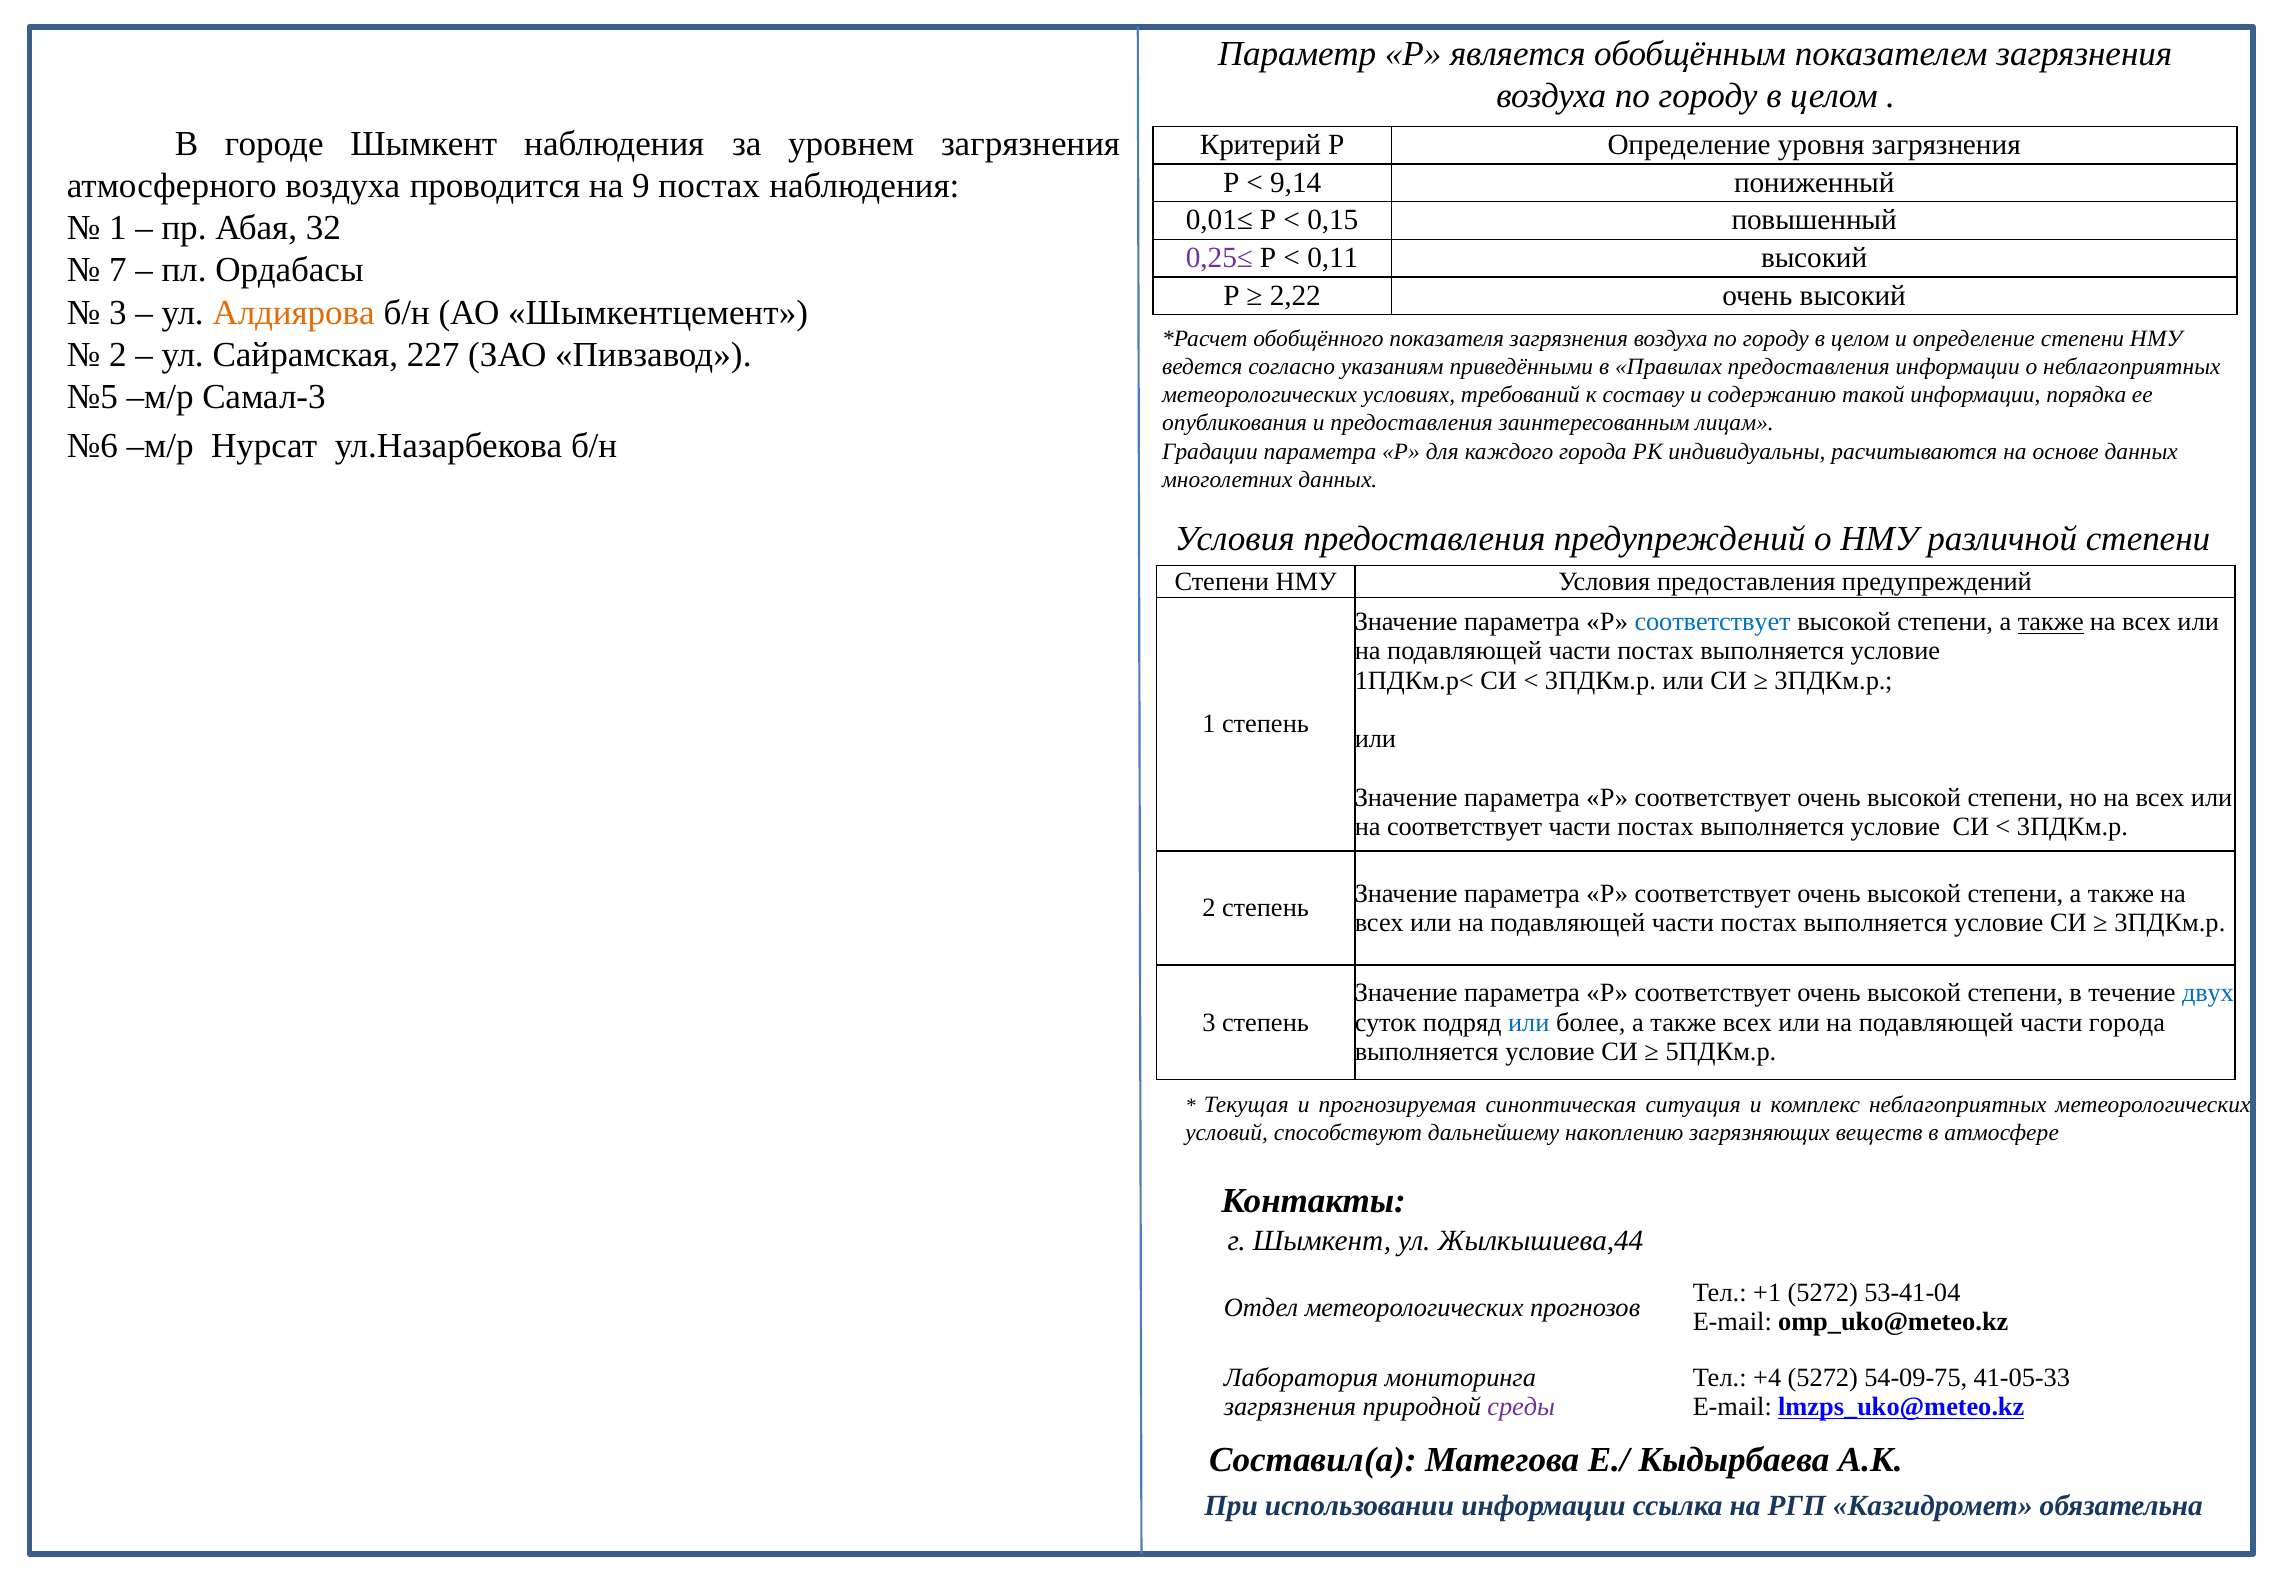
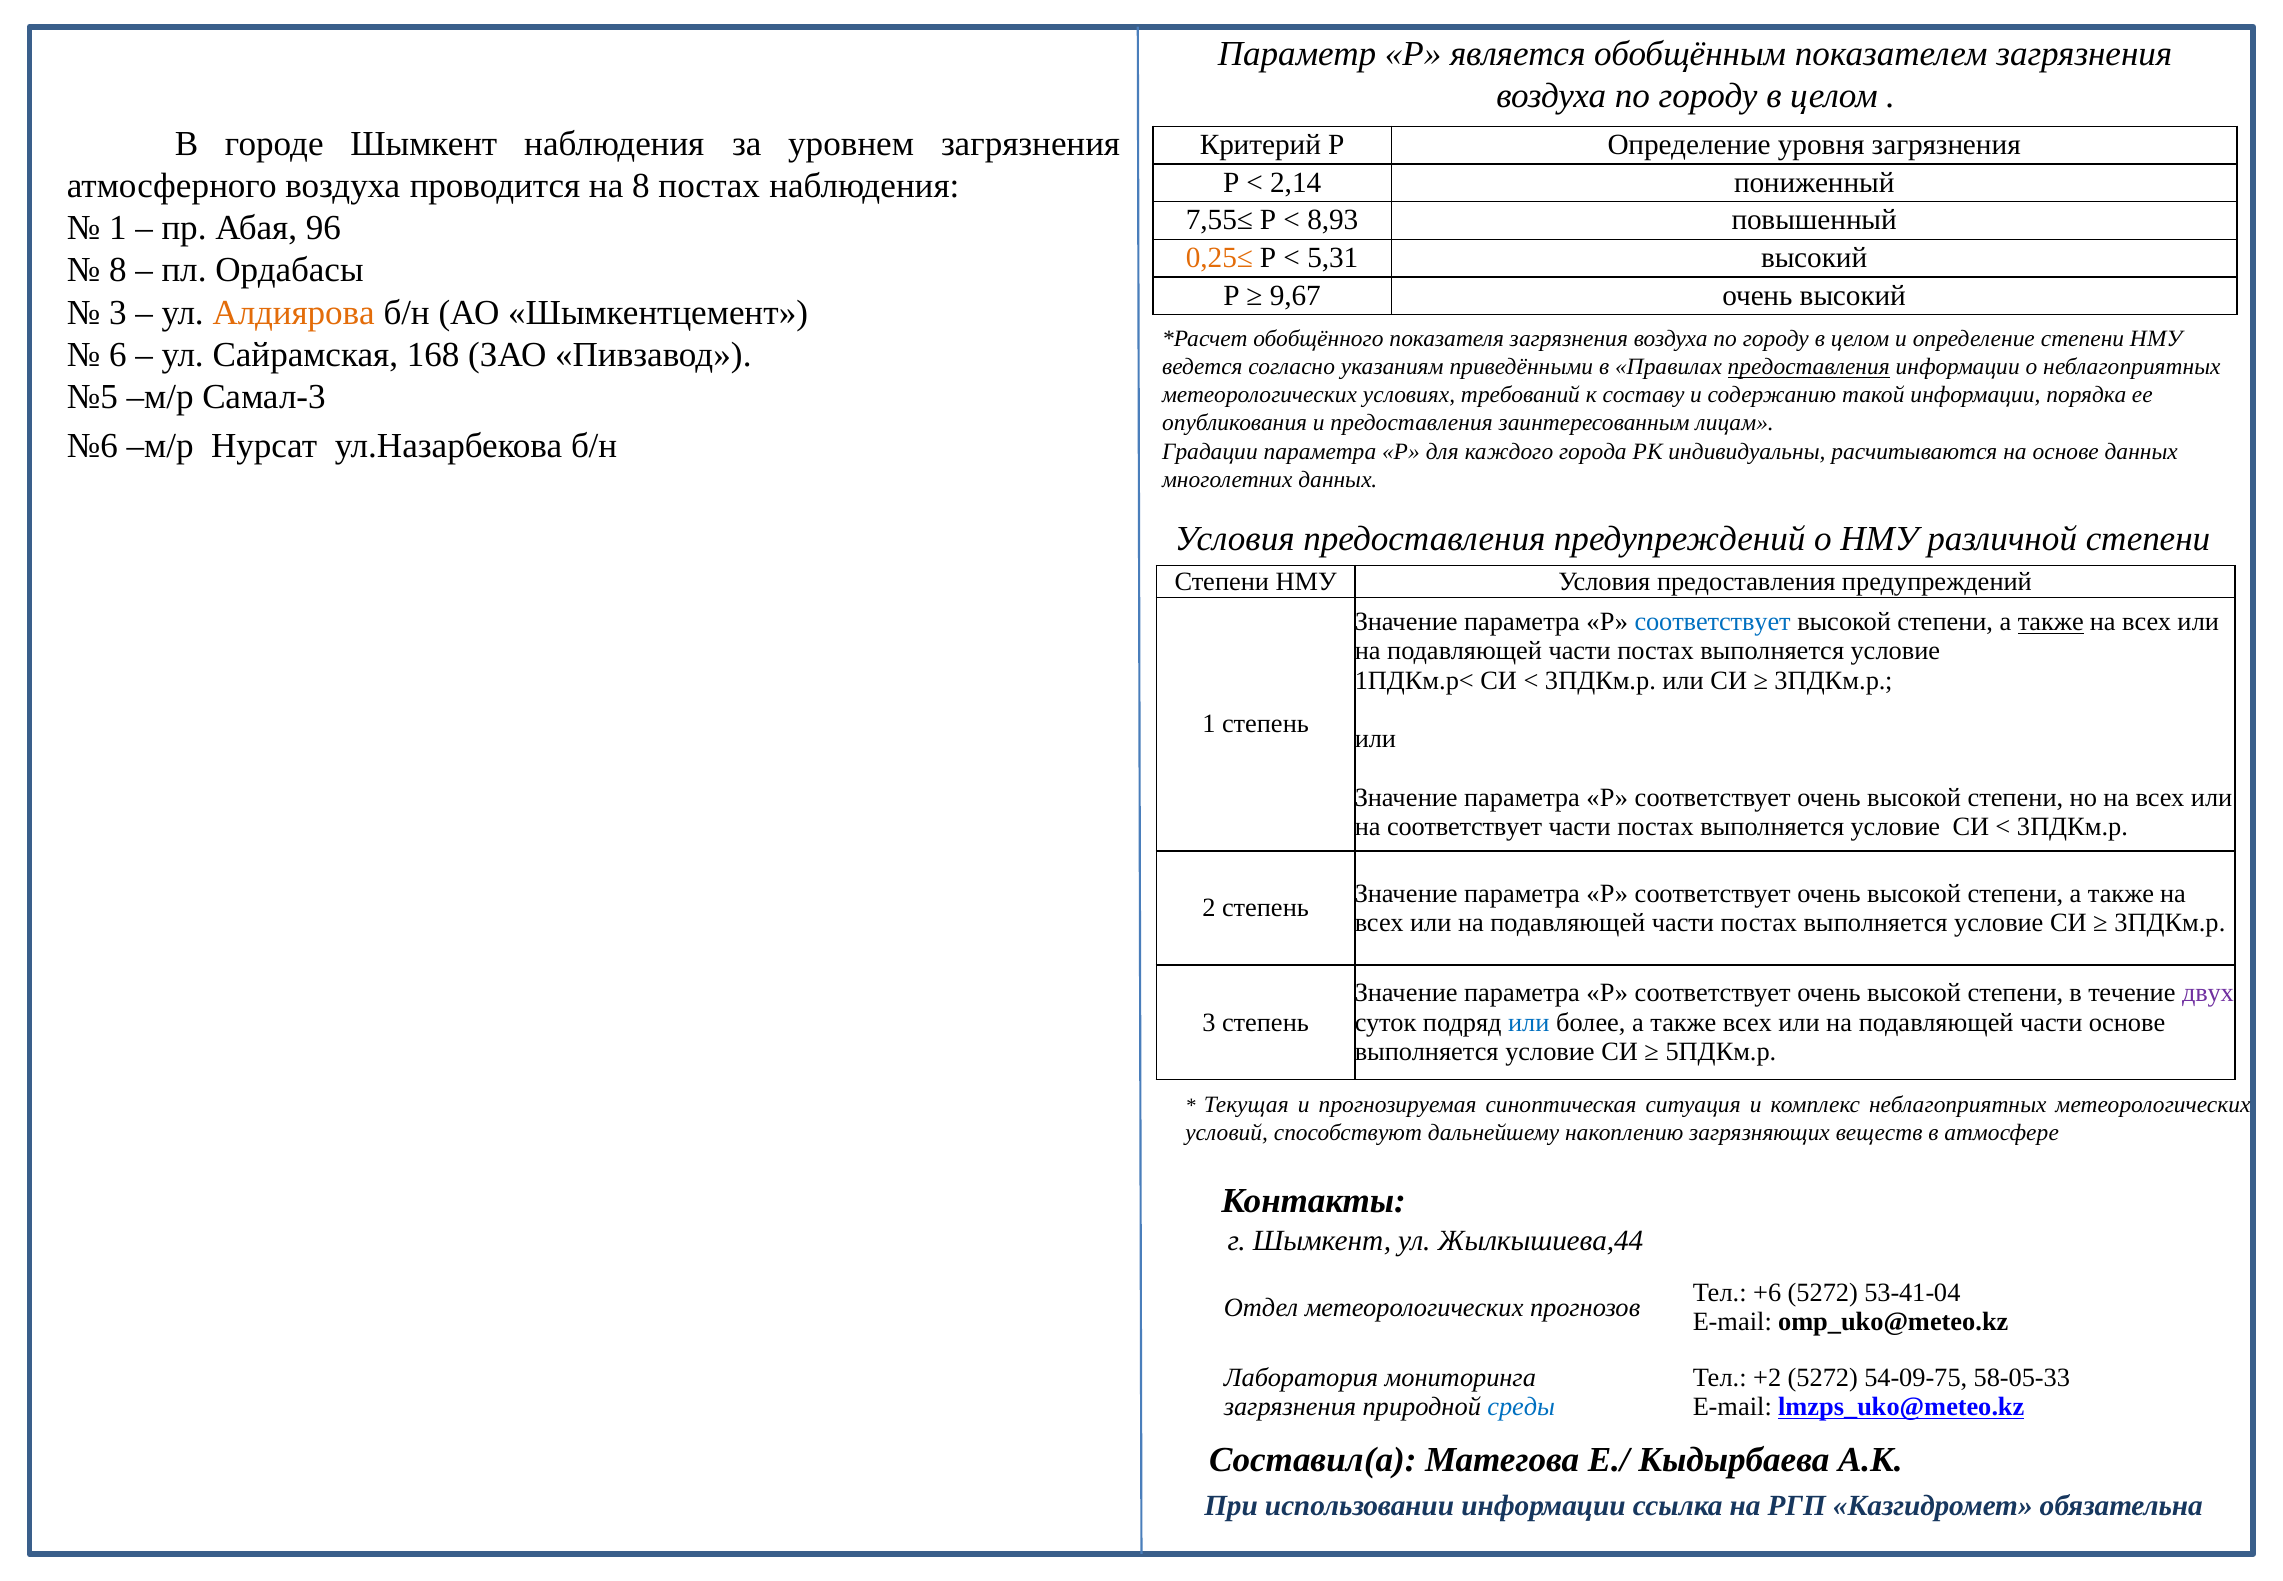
9,14: 9,14 -> 2,14
на 9: 9 -> 8
0,01≤: 0,01≤ -> 7,55≤
0,15: 0,15 -> 8,93
32: 32 -> 96
0,25≤ colour: purple -> orange
0,11: 0,11 -> 5,31
7 at (118, 270): 7 -> 8
2,22: 2,22 -> 9,67
2 at (118, 354): 2 -> 6
227: 227 -> 168
предоставления at (1809, 367) underline: none -> present
двух colour: blue -> purple
части города: города -> основе
+1: +1 -> +6
+4: +4 -> +2
41-05-33: 41-05-33 -> 58-05-33
среды colour: purple -> blue
